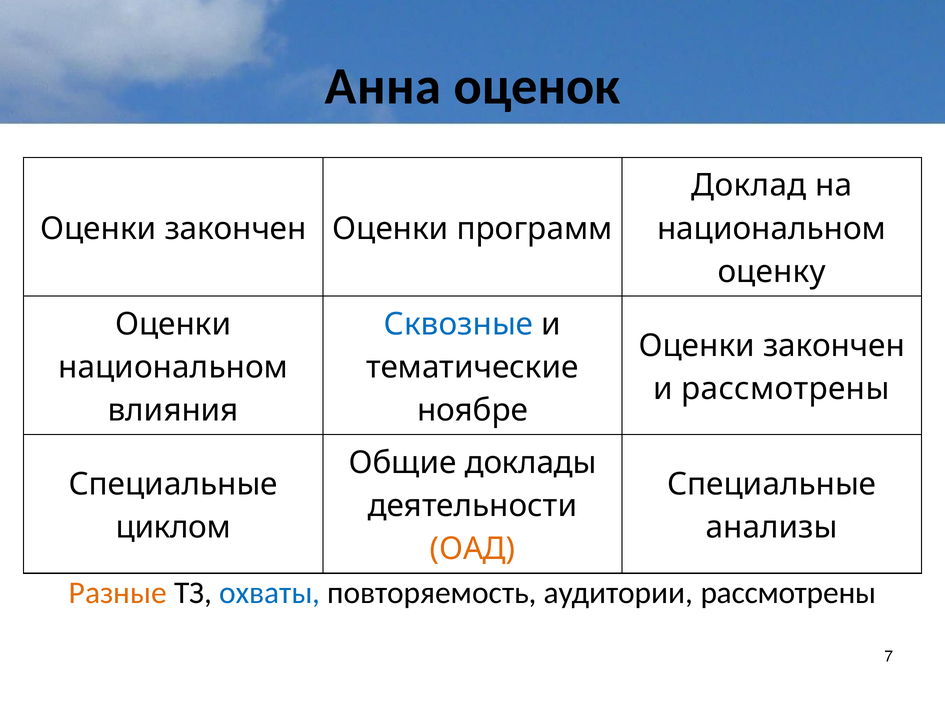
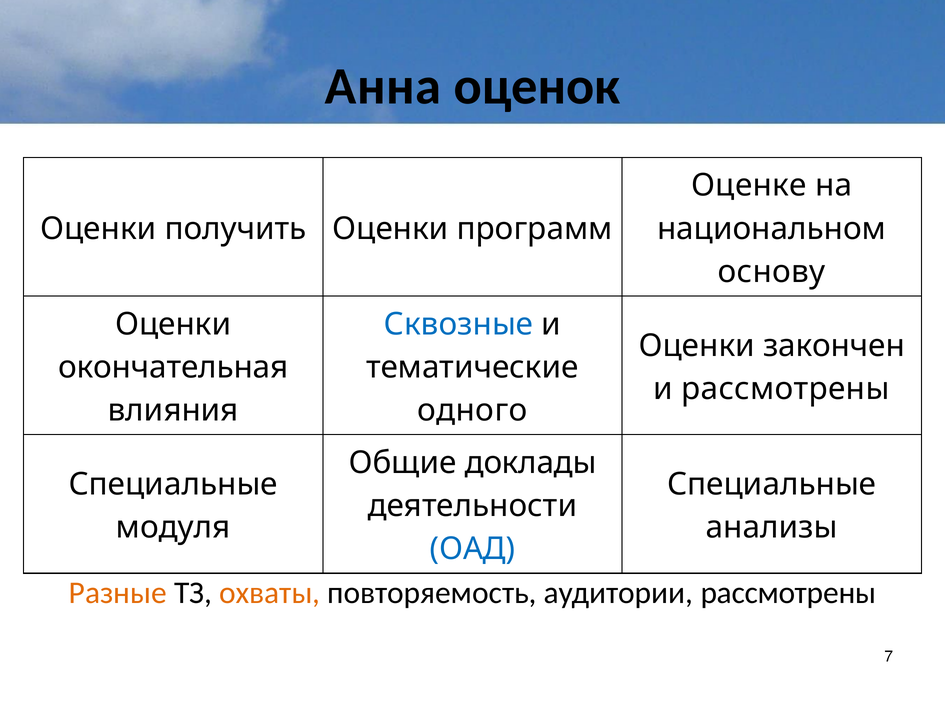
Доклад: Доклад -> Оценке
закончен at (236, 229): закончен -> получить
оценку: оценку -> основу
национальном at (173, 367): национальном -> окончательная
ноябре: ноябре -> одного
циклом: циклом -> модуля
ОАД colour: orange -> blue
охваты colour: blue -> orange
